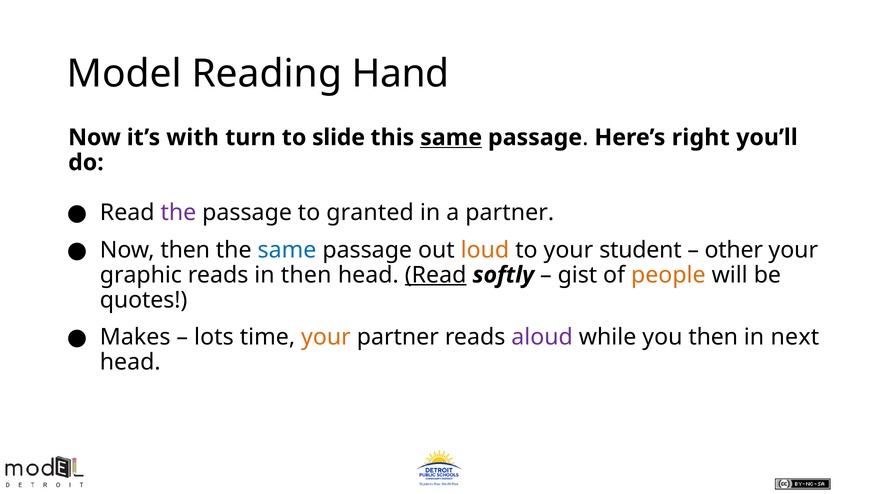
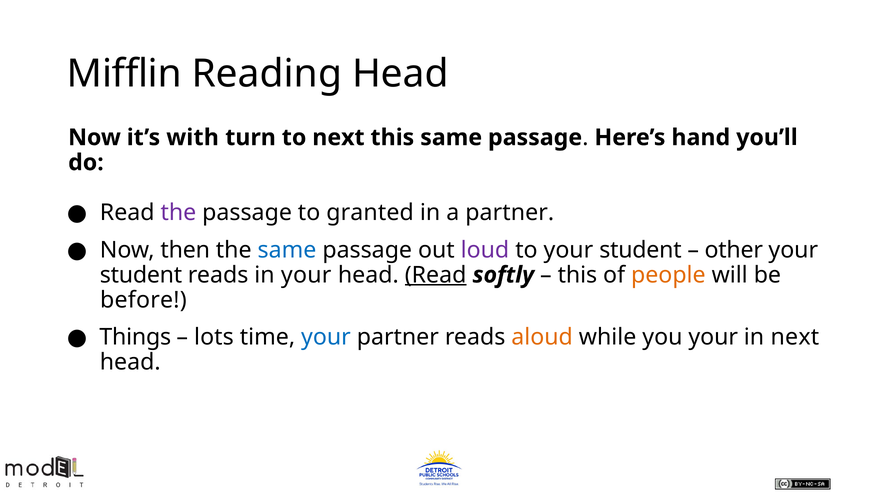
Model: Model -> Mifflin
Reading Hand: Hand -> Head
to slide: slide -> next
same at (451, 137) underline: present -> none
right: right -> hand
loud colour: orange -> purple
graphic at (141, 275): graphic -> student
in then: then -> your
gist at (577, 275): gist -> this
quotes: quotes -> before
Makes: Makes -> Things
your at (326, 337) colour: orange -> blue
aloud colour: purple -> orange
you then: then -> your
